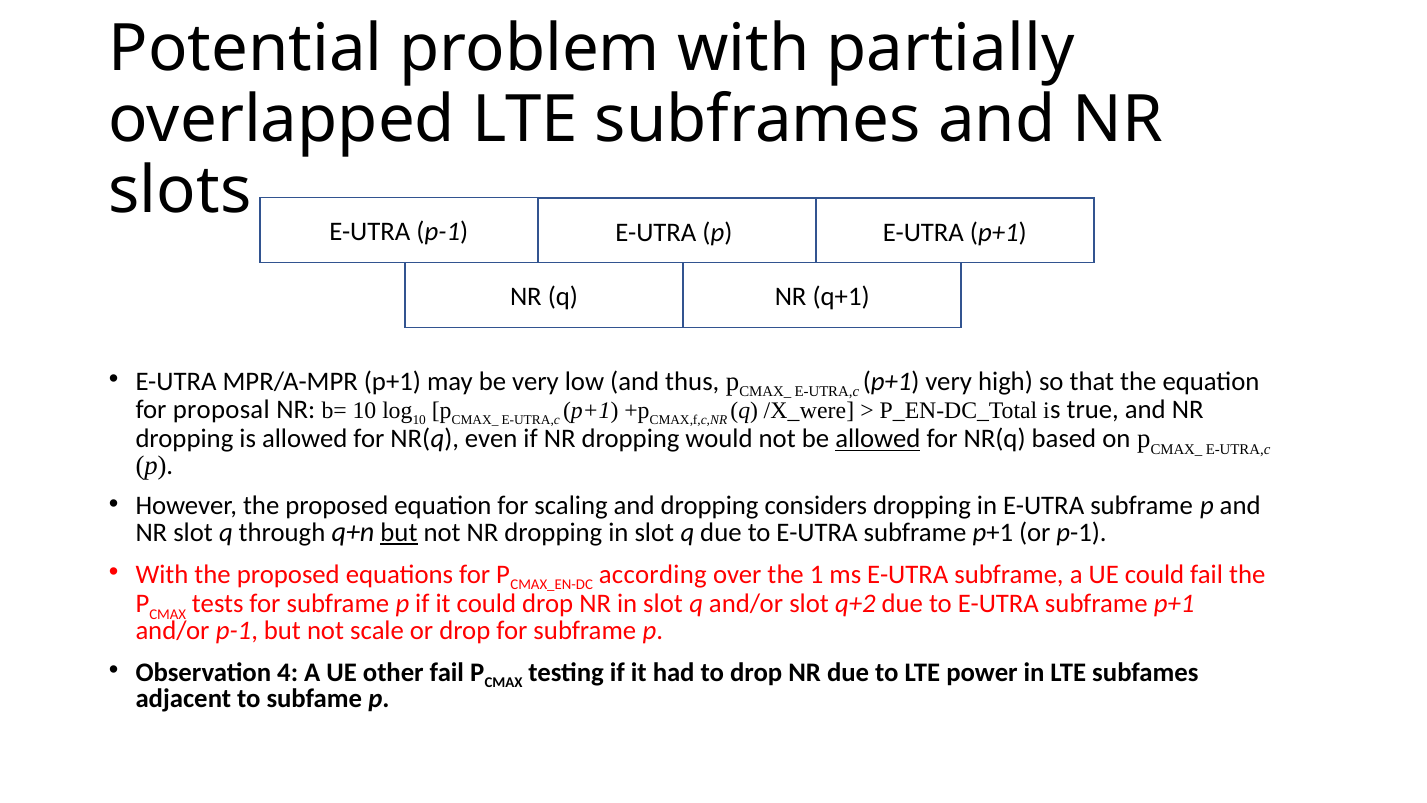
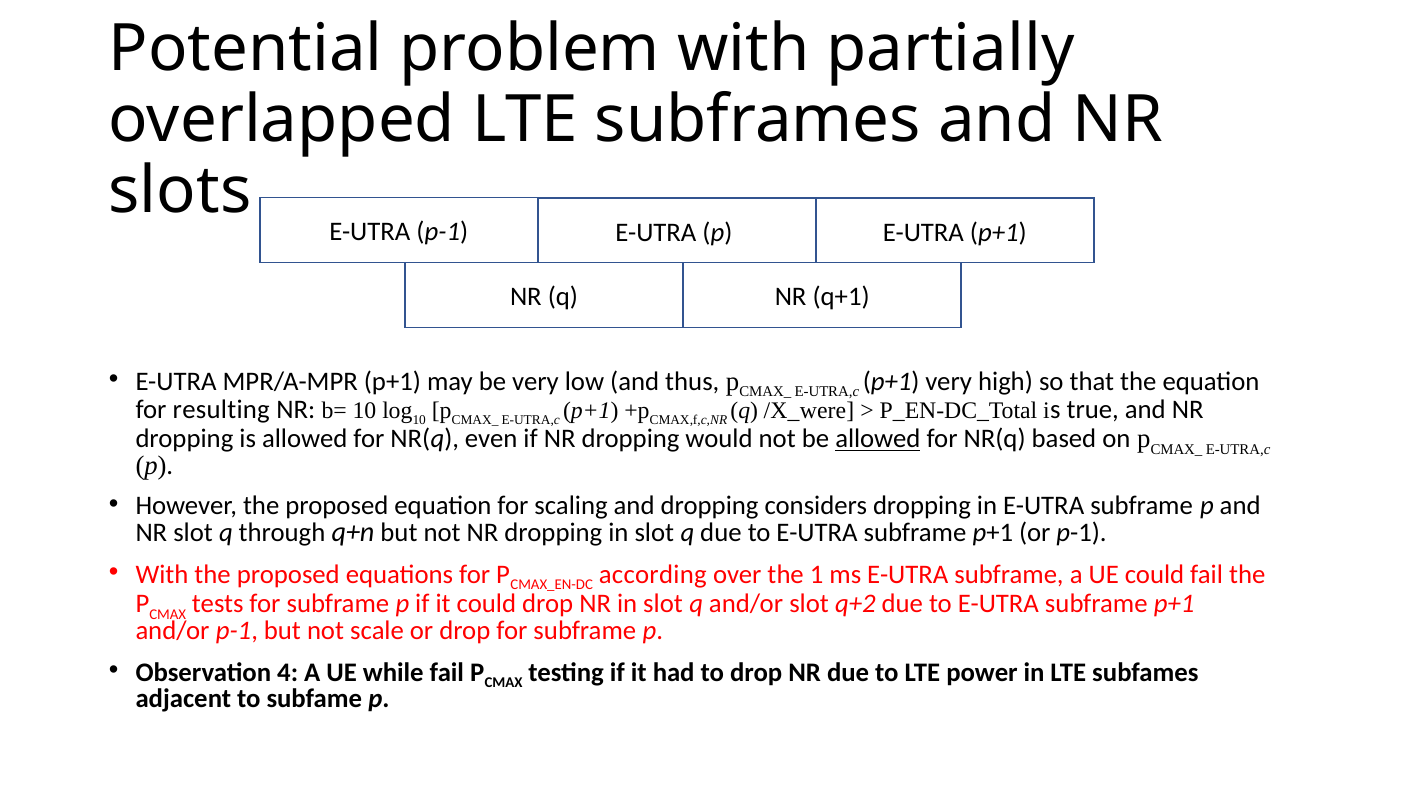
proposal: proposal -> resulting
but at (399, 532) underline: present -> none
other: other -> while
